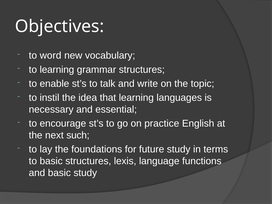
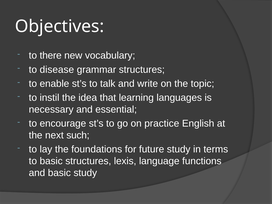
word: word -> there
to learning: learning -> disease
